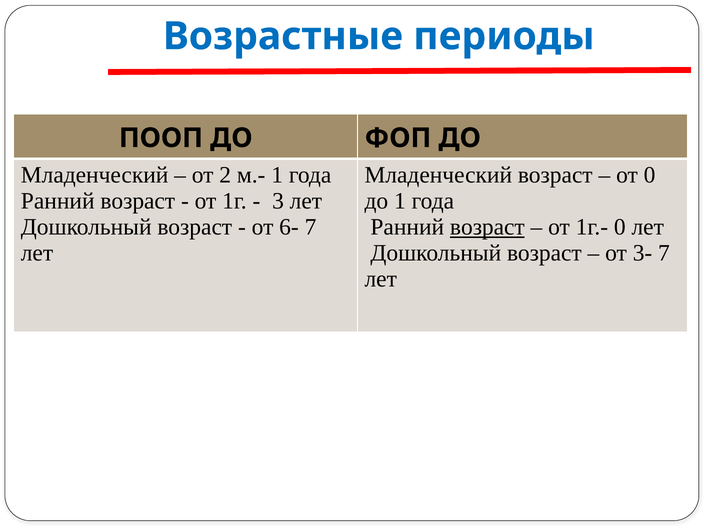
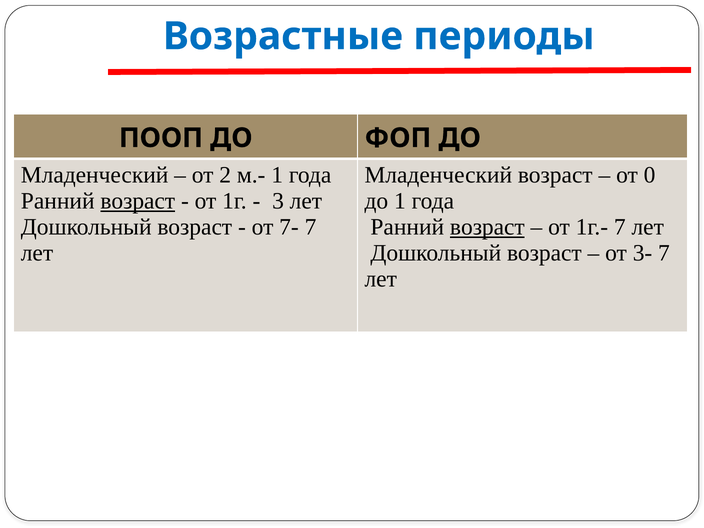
возраст at (138, 201) underline: none -> present
6-: 6- -> 7-
1г.- 0: 0 -> 7
